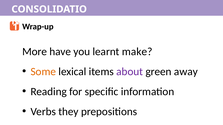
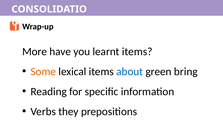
learnt make: make -> items
about colour: purple -> blue
away: away -> bring
